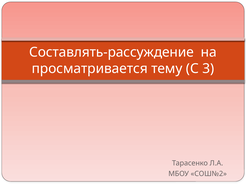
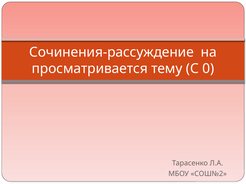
Составлять-рассуждение: Составлять-рассуждение -> Сочинения-рассуждение
3: 3 -> 0
